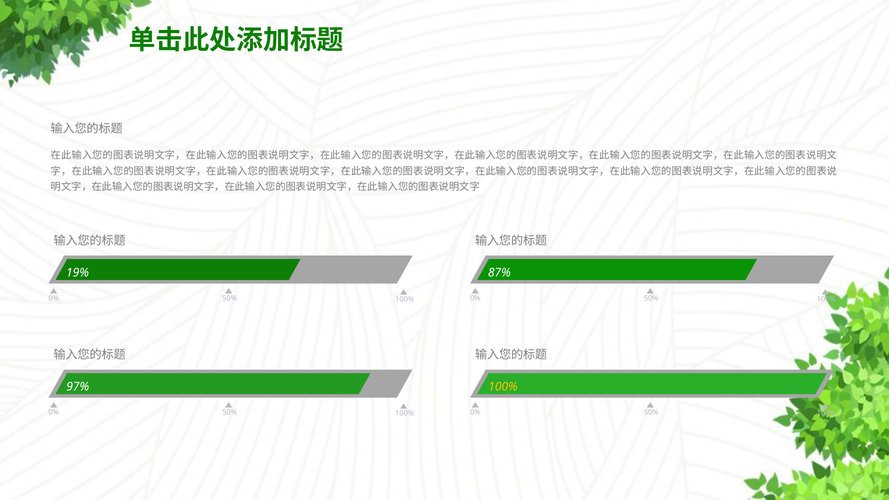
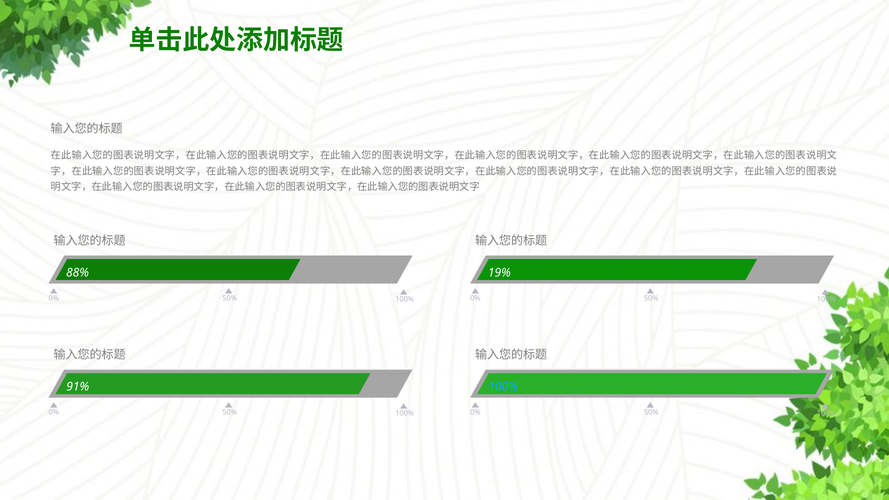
19%: 19% -> 88%
87%: 87% -> 19%
97%: 97% -> 91%
100% at (503, 387) colour: yellow -> light blue
